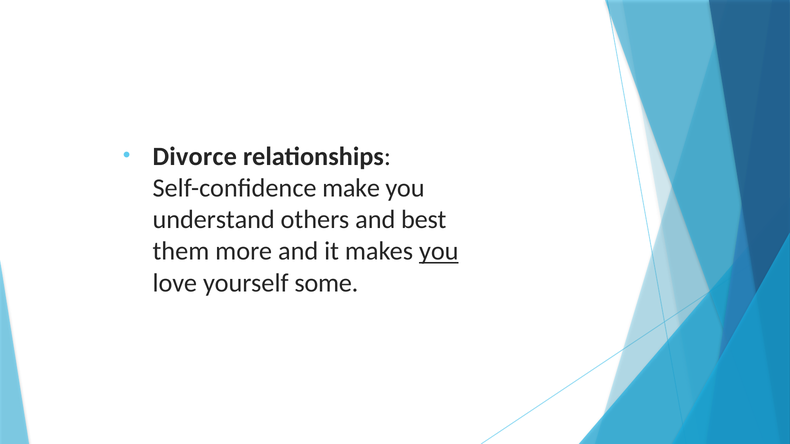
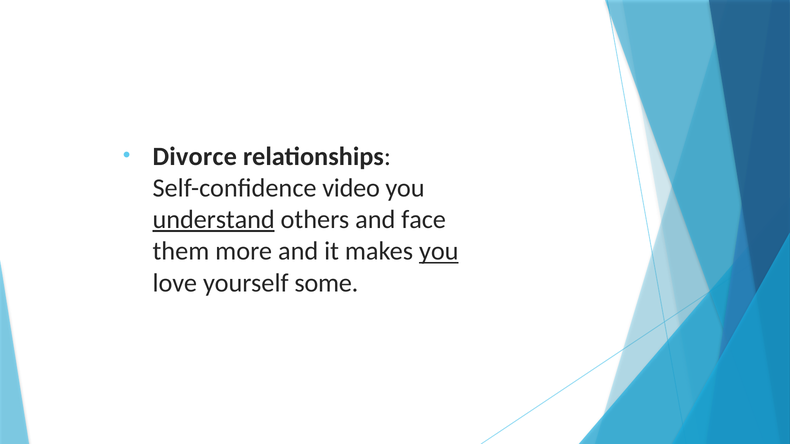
make: make -> video
understand underline: none -> present
best: best -> face
